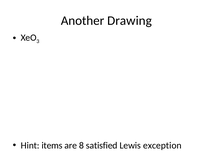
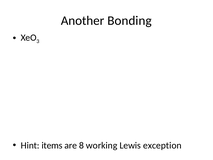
Drawing: Drawing -> Bonding
satisfied: satisfied -> working
